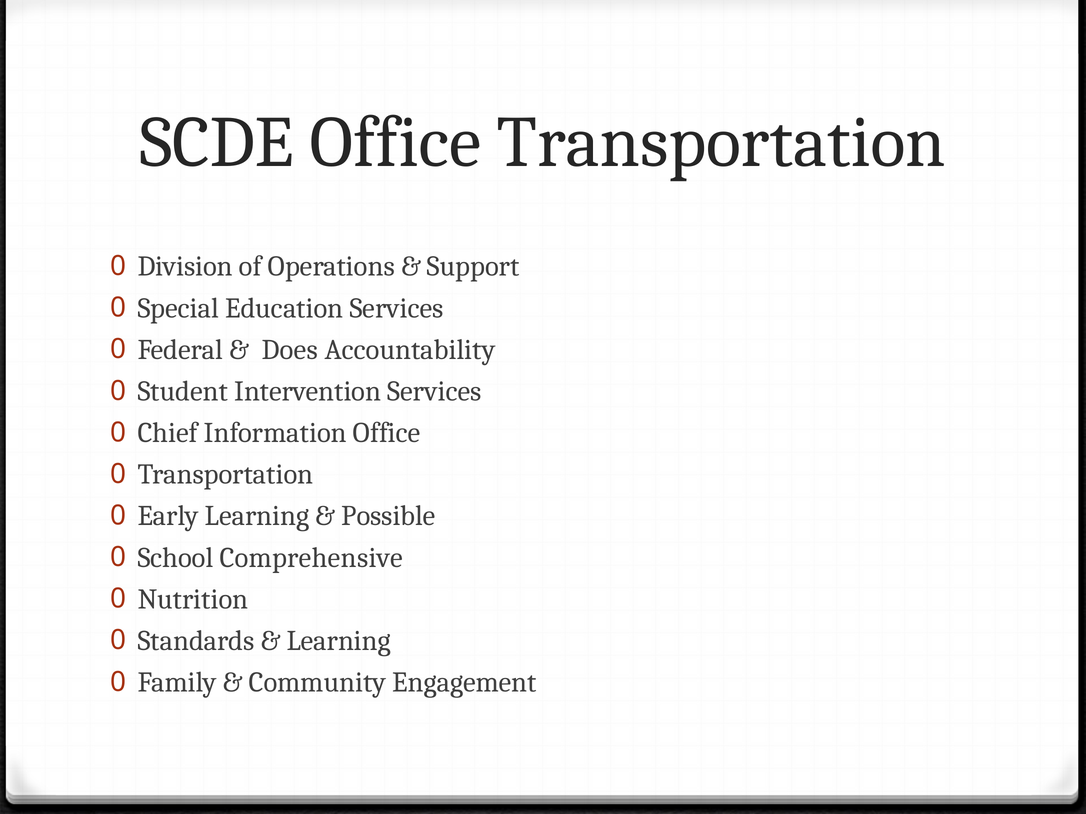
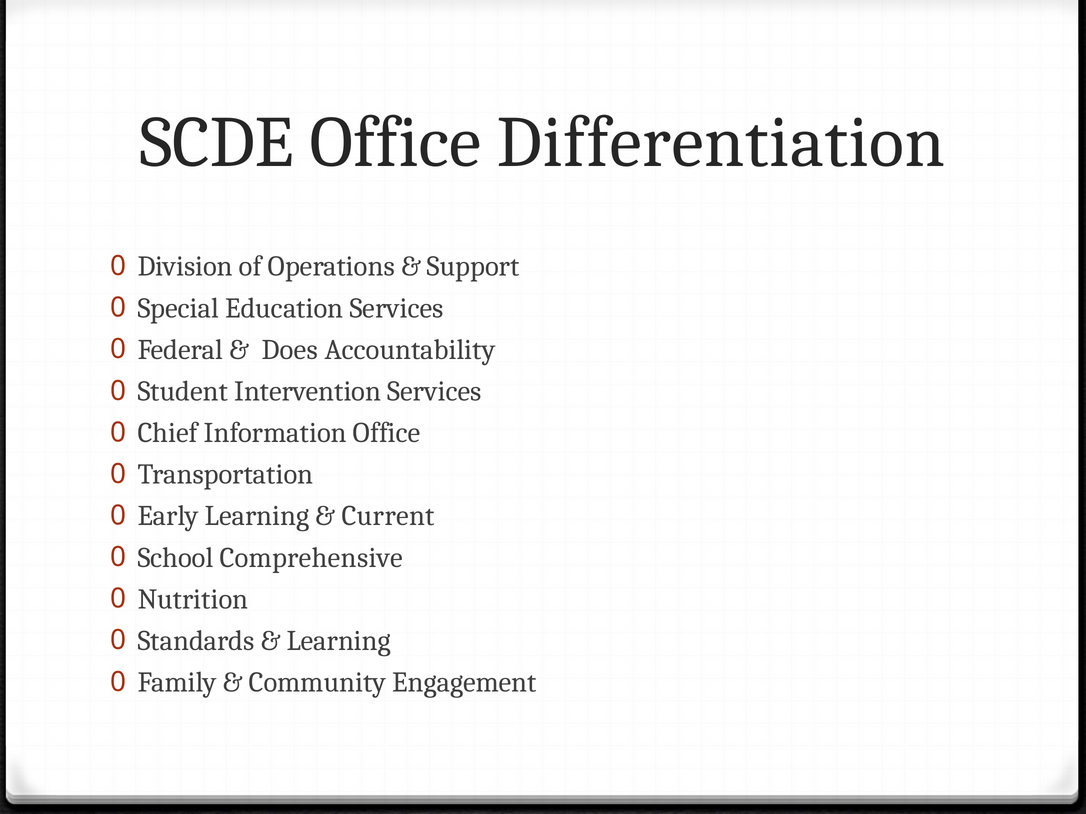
Office Transportation: Transportation -> Differentiation
Possible: Possible -> Current
